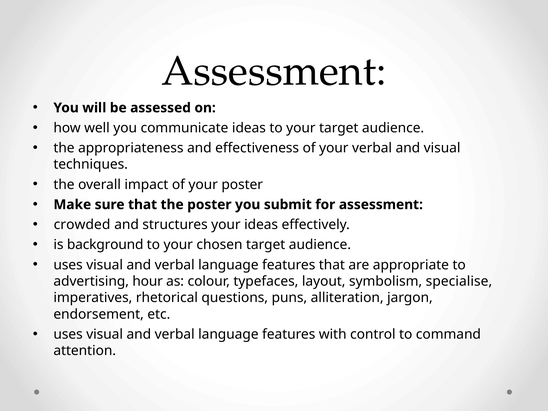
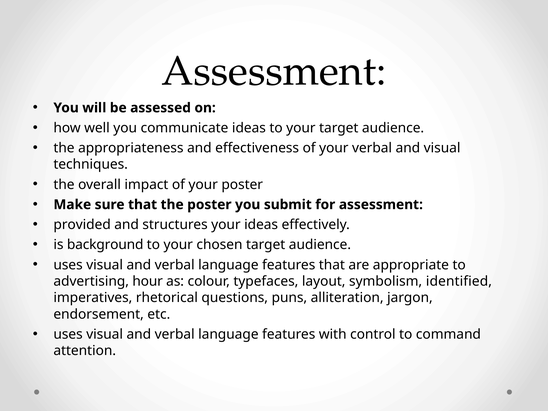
crowded: crowded -> provided
specialise: specialise -> identified
